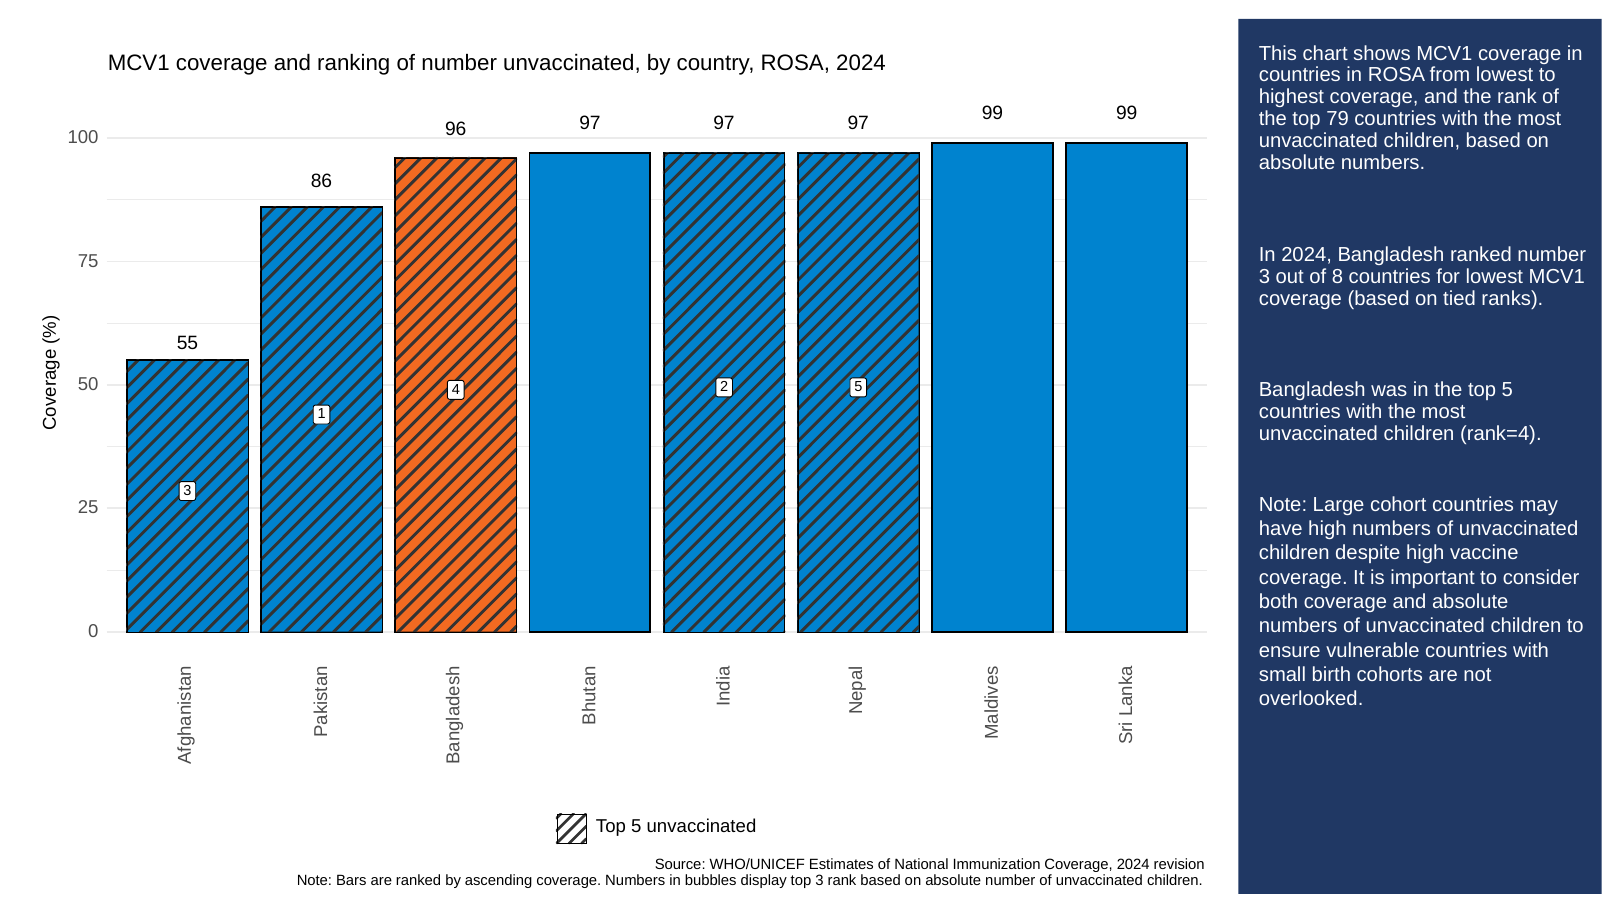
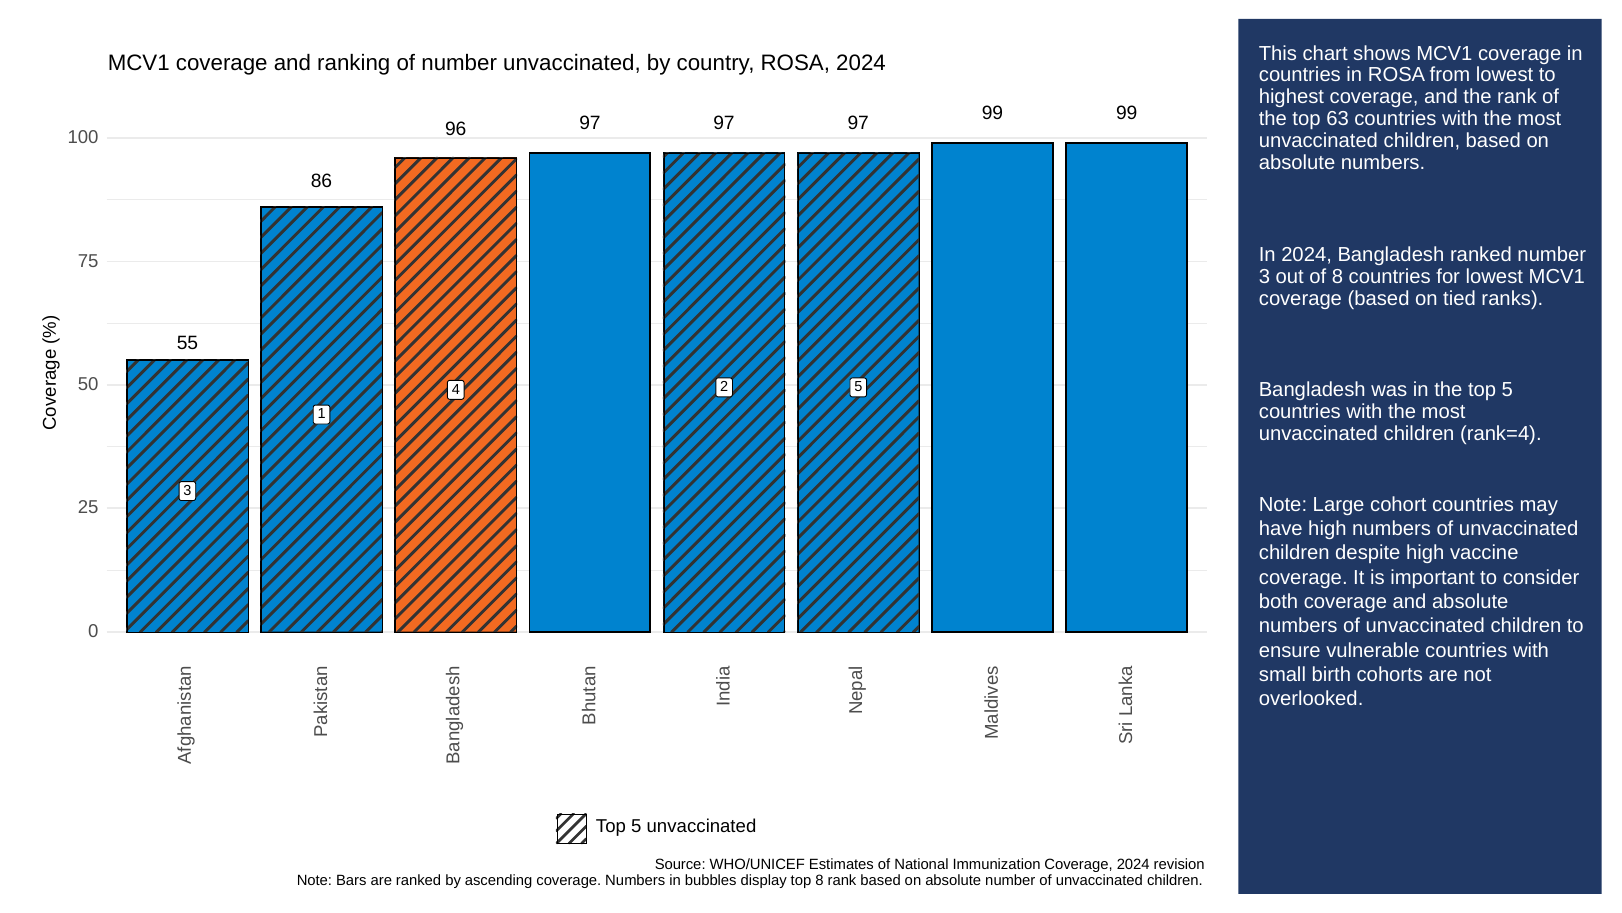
79: 79 -> 63
top 3: 3 -> 8
